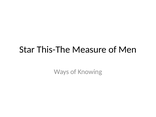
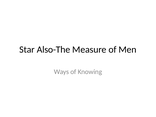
This-The: This-The -> Also-The
